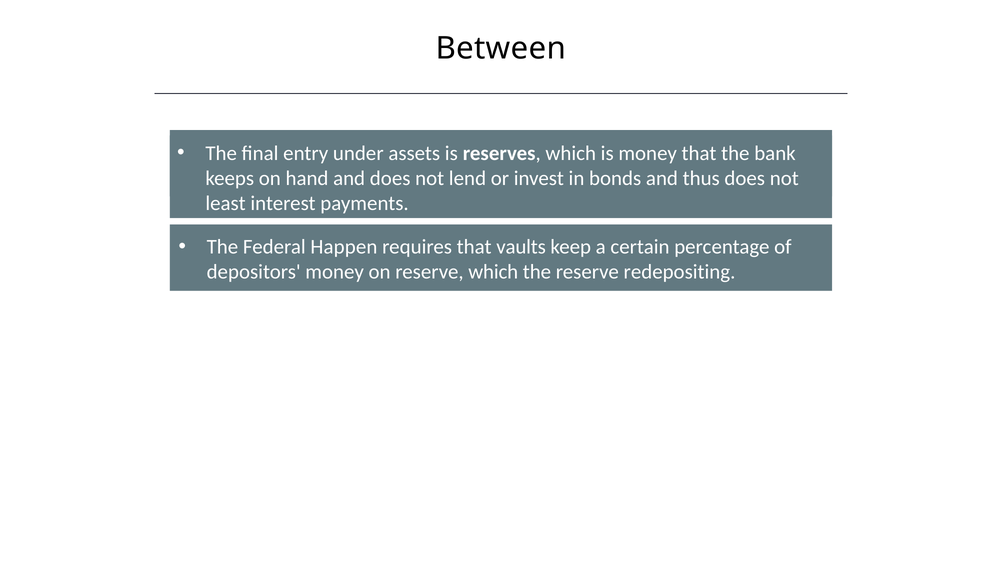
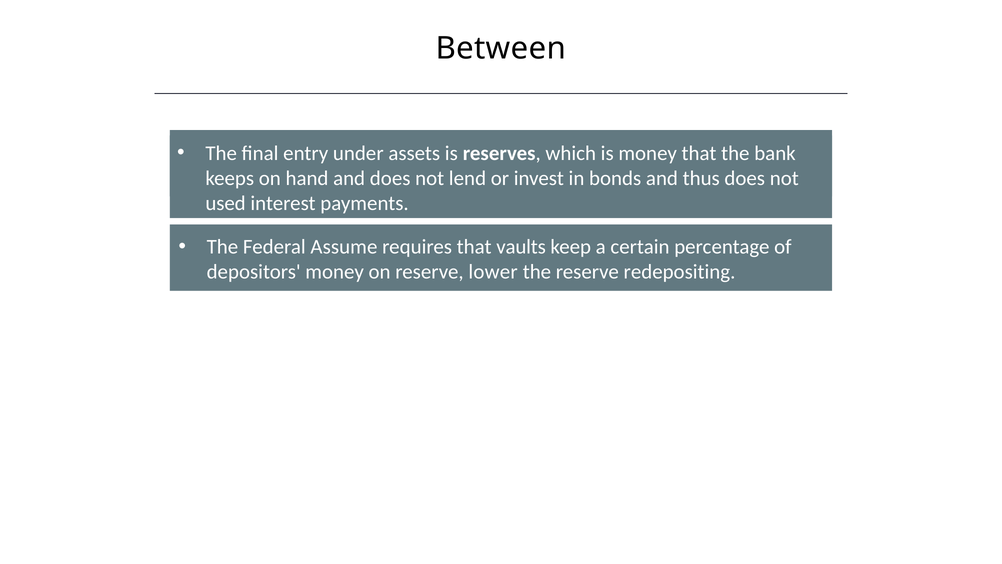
least: least -> used
Happen: Happen -> Assume
reserve which: which -> lower
